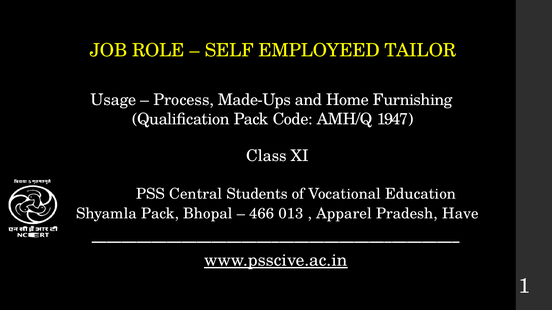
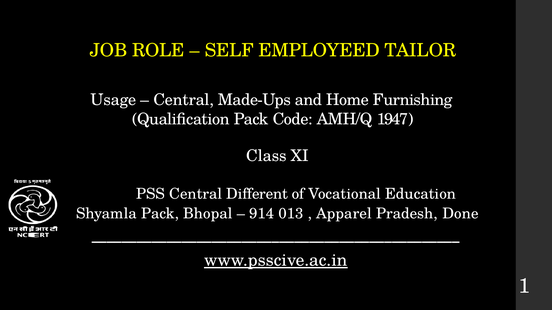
Process at (184, 100): Process -> Central
Students: Students -> Different
466: 466 -> 914
Have: Have -> Done
